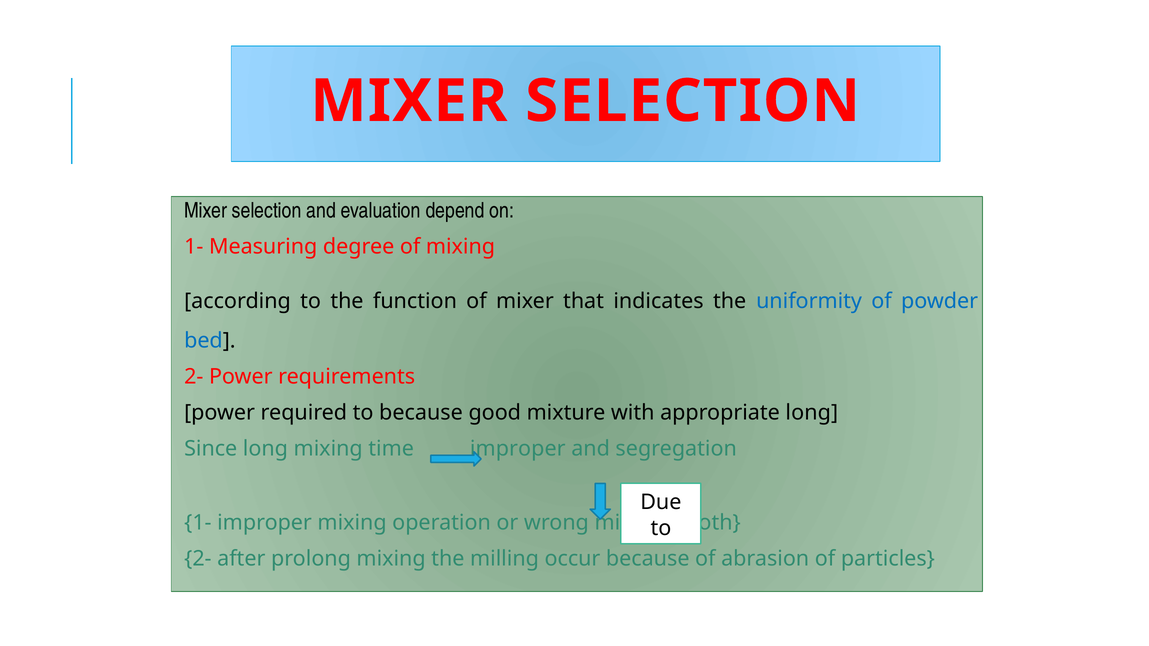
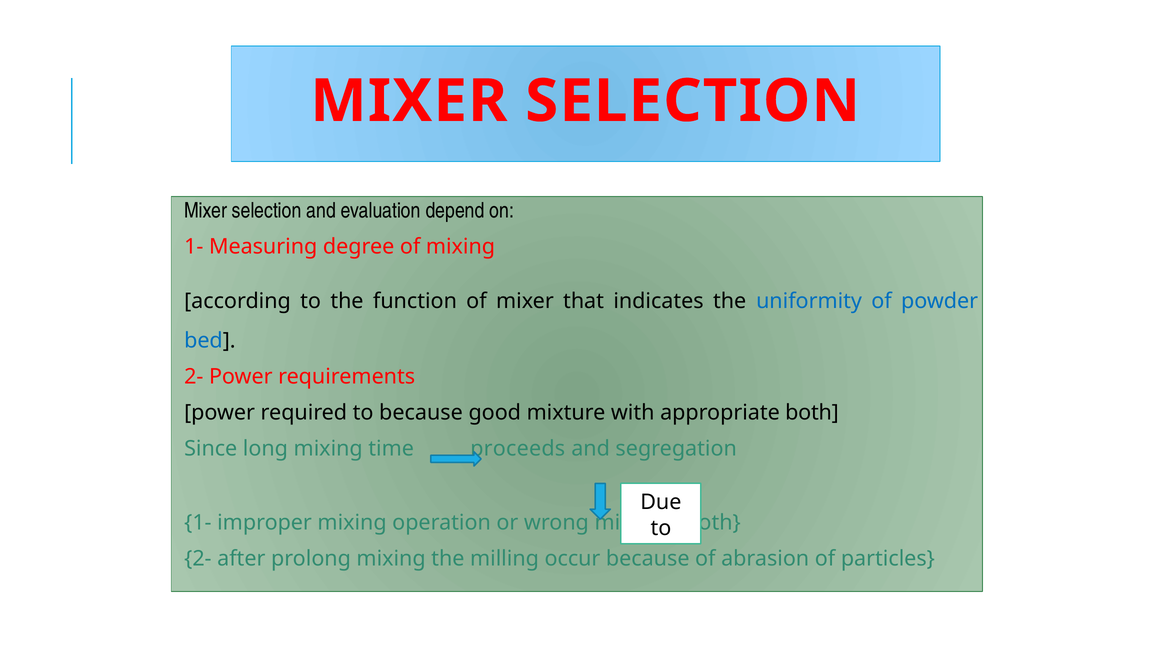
appropriate long: long -> both
time improper: improper -> proceeds
